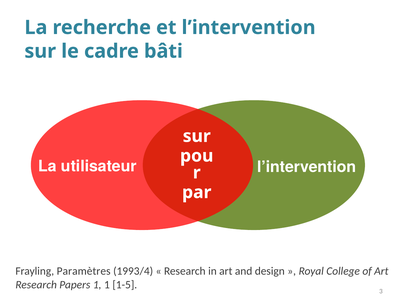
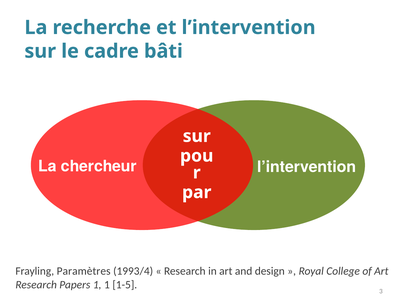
utilisateur: utilisateur -> chercheur
